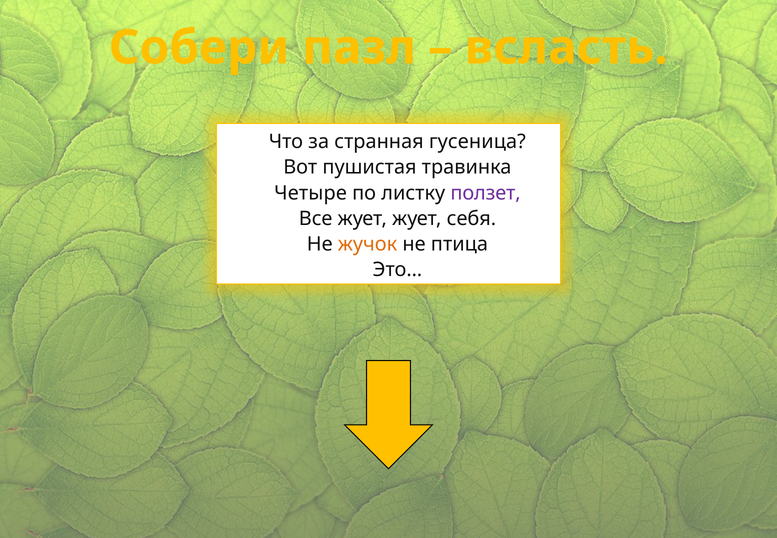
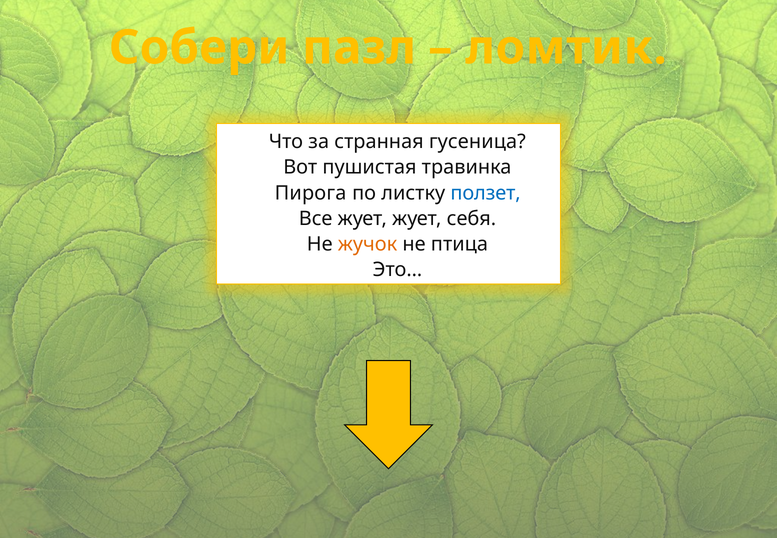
всласть: всласть -> ломтик
Четыре: Четыре -> Пирога
ползет colour: purple -> blue
